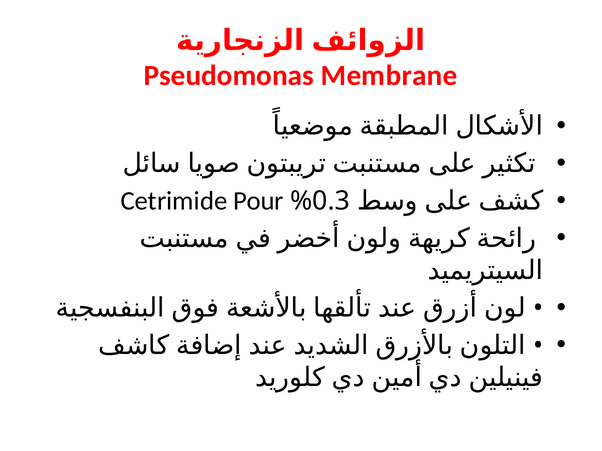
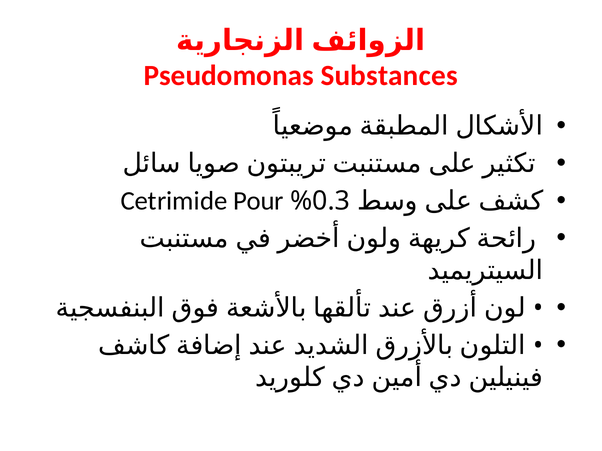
Membrane: Membrane -> Substances
